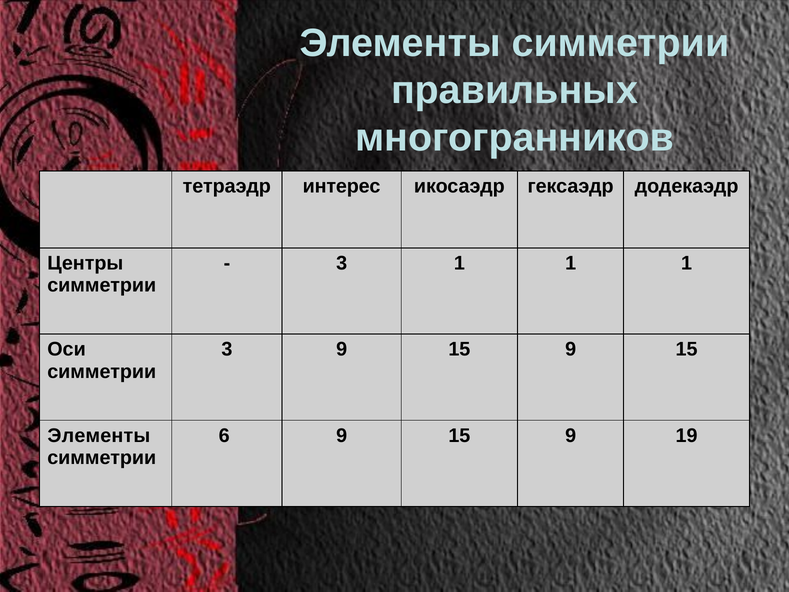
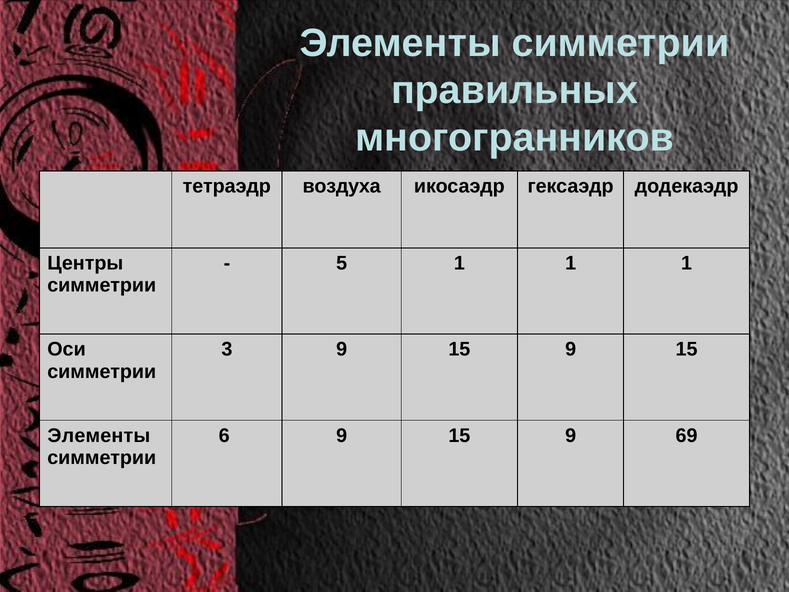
интерес: интерес -> воздуха
3 at (342, 263): 3 -> 5
19: 19 -> 69
